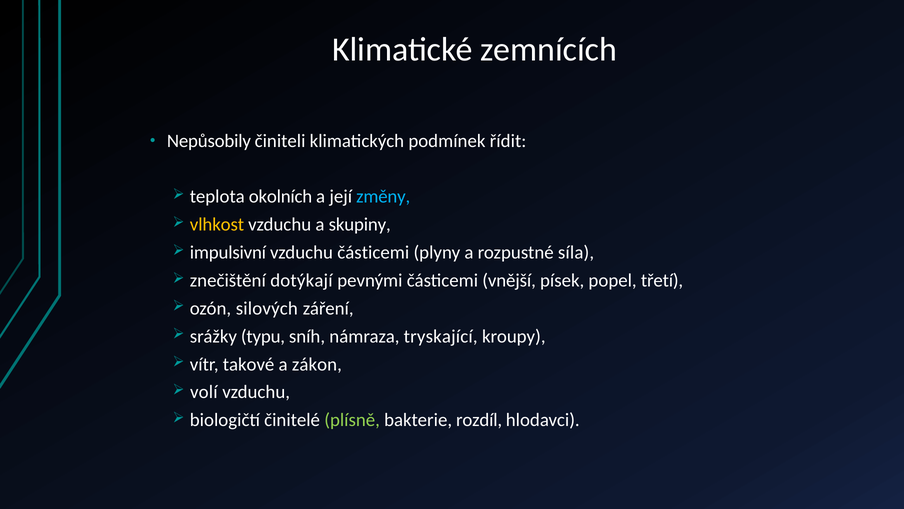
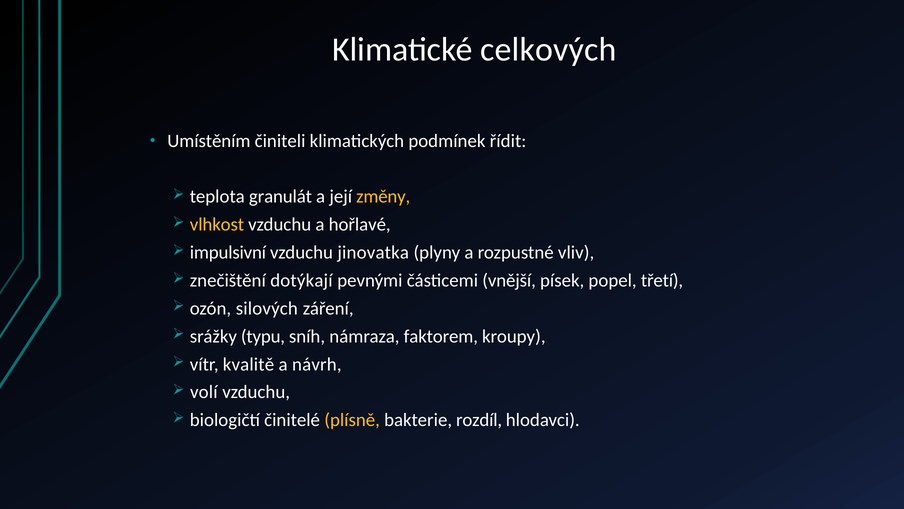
zemnících: zemnících -> celkových
Nepůsobily: Nepůsobily -> Umístěním
okolních: okolních -> granulát
změny colour: light blue -> yellow
skupiny: skupiny -> hořlavé
vzduchu částicemi: částicemi -> jinovatka
síla: síla -> vliv
tryskající: tryskající -> faktorem
takové: takové -> kvalitě
zákon: zákon -> návrh
plísně colour: light green -> yellow
